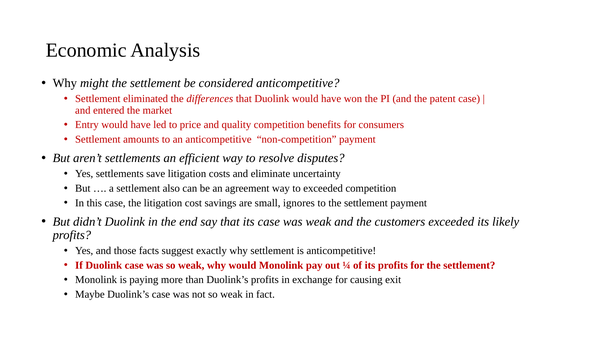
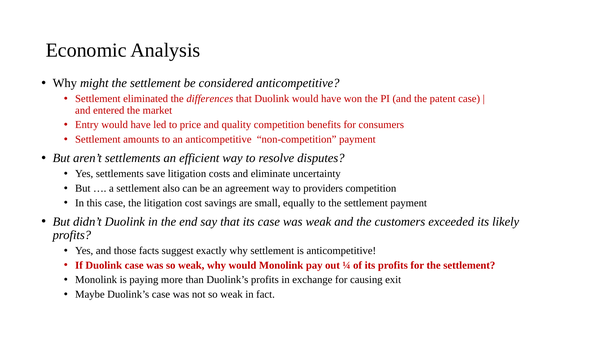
to exceeded: exceeded -> providers
ignores: ignores -> equally
